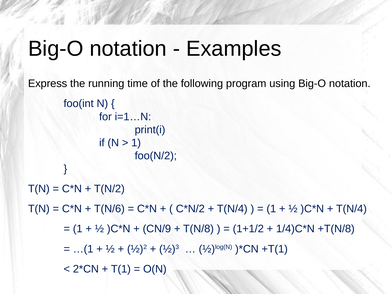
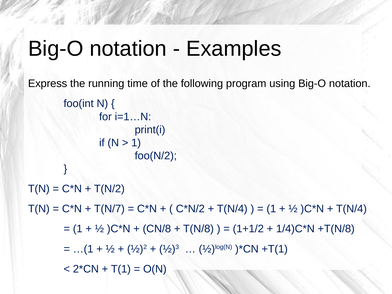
T(N/6: T(N/6 -> T(N/7
CN/9: CN/9 -> CN/8
